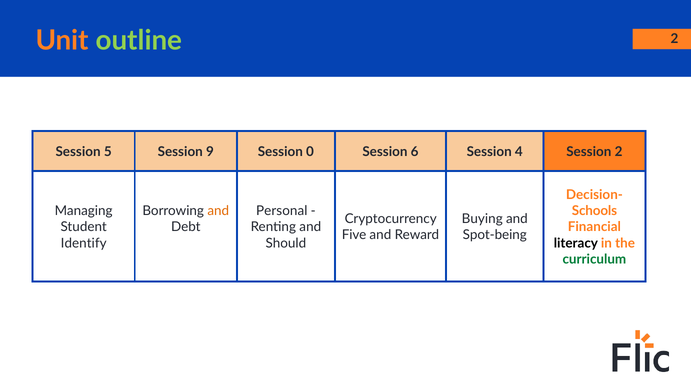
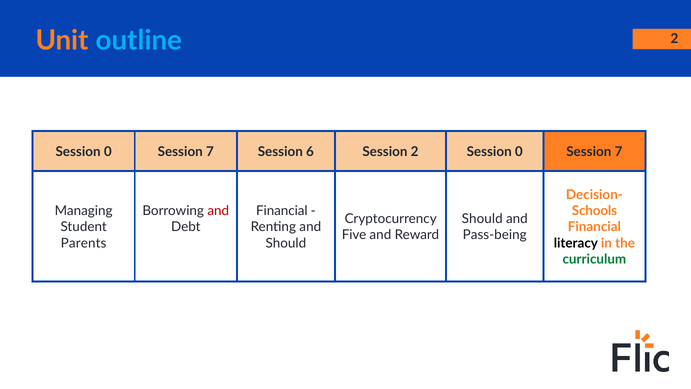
outline colour: light green -> light blue
5 at (108, 152): 5 -> 0
9 at (210, 152): 9 -> 7
0: 0 -> 6
Session 6: 6 -> 2
4 at (519, 152): 4 -> 0
2 at (619, 152): 2 -> 7
and at (218, 211) colour: orange -> red
Personal at (282, 211): Personal -> Financial
Buying at (482, 219): Buying -> Should
Spot-being: Spot-being -> Pass-being
Identify: Identify -> Parents
